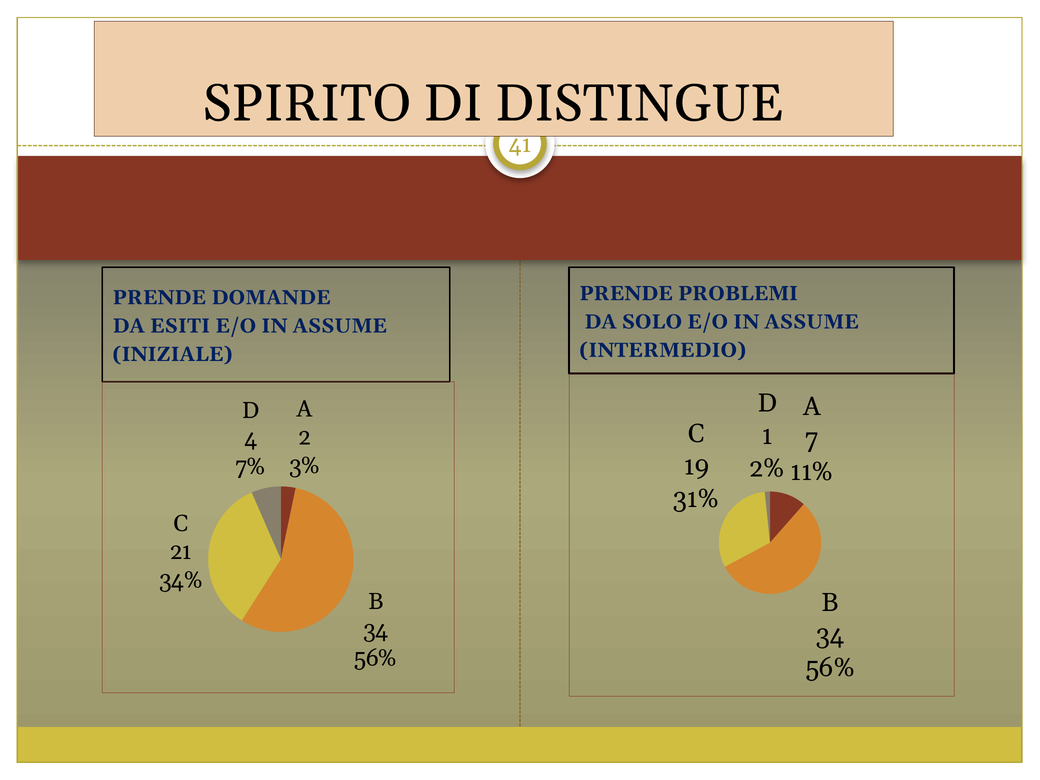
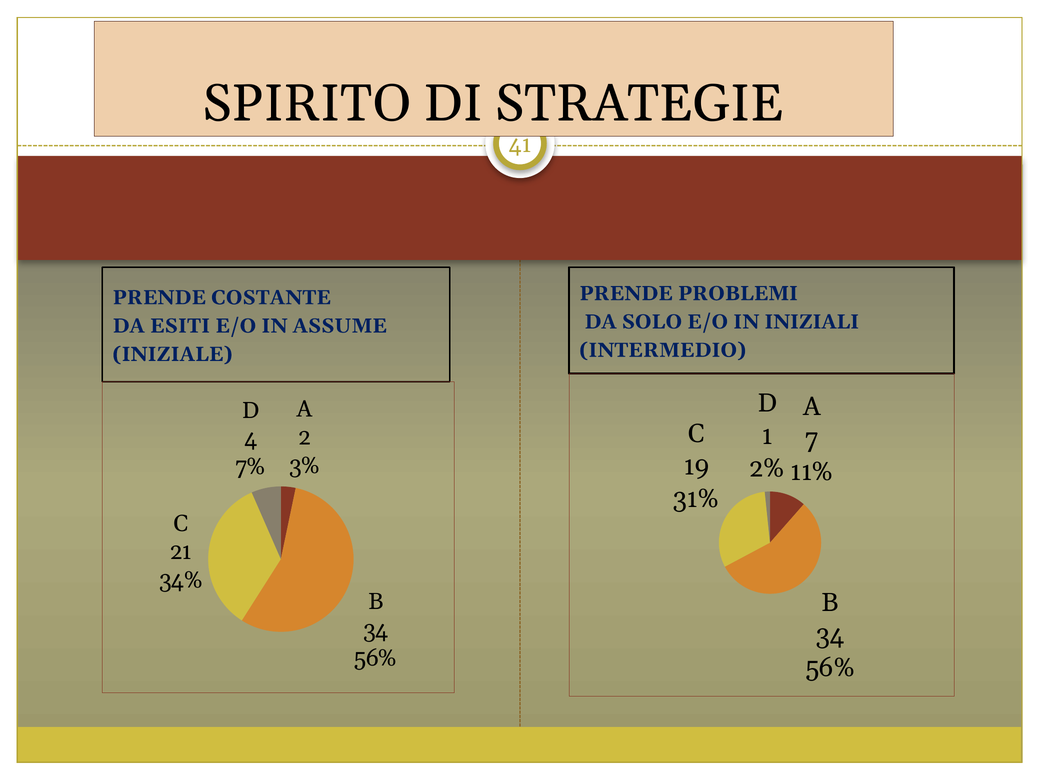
DISTINGUE: DISTINGUE -> STRATEGIE
DOMANDE: DOMANDE -> COSTANTE
SOLO E/O IN ASSUME: ASSUME -> INIZIALI
